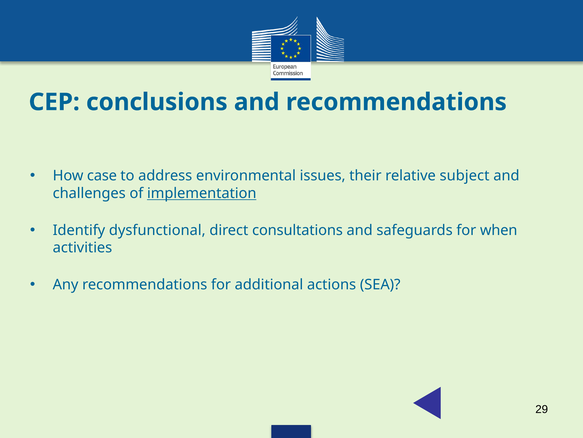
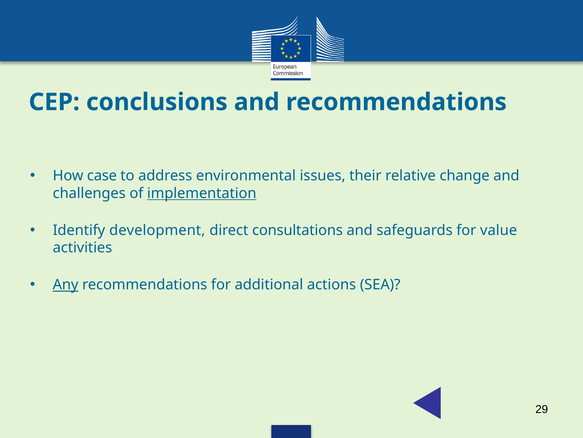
subject: subject -> change
dysfunctional: dysfunctional -> development
when: when -> value
Any underline: none -> present
